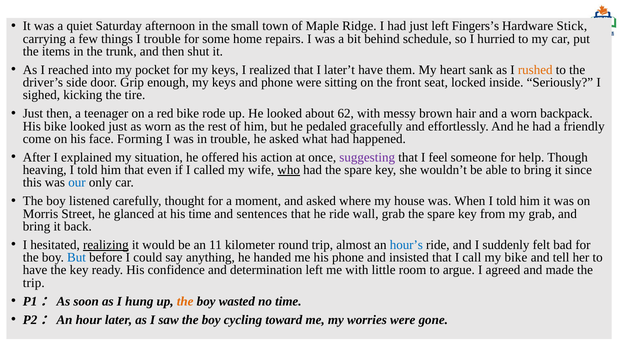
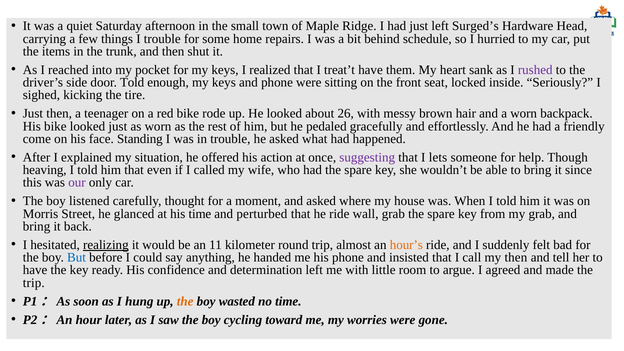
Fingers’s: Fingers’s -> Surged’s
Stick: Stick -> Head
later’t: later’t -> treat’t
rushed colour: orange -> purple
door Grip: Grip -> Told
62: 62 -> 26
Forming: Forming -> Standing
feel: feel -> lets
who underline: present -> none
our colour: blue -> purple
sentences: sentences -> perturbed
hour’s colour: blue -> orange
my bike: bike -> then
